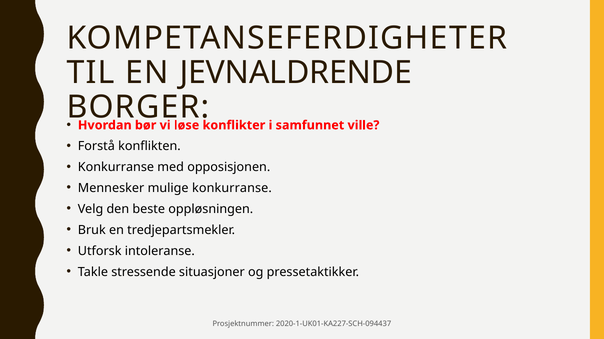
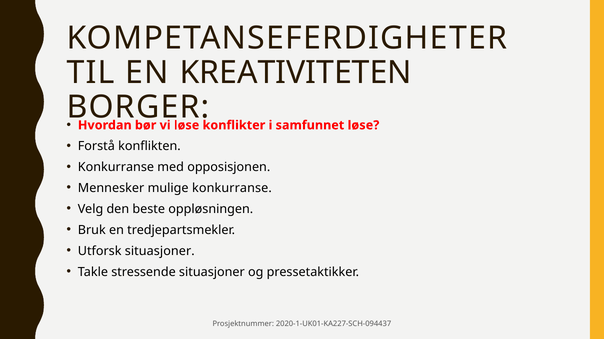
JEVNALDRENDE: JEVNALDRENDE -> KREATIVITETEN
samfunnet ville: ville -> løse
Utforsk intoleranse: intoleranse -> situasjoner
